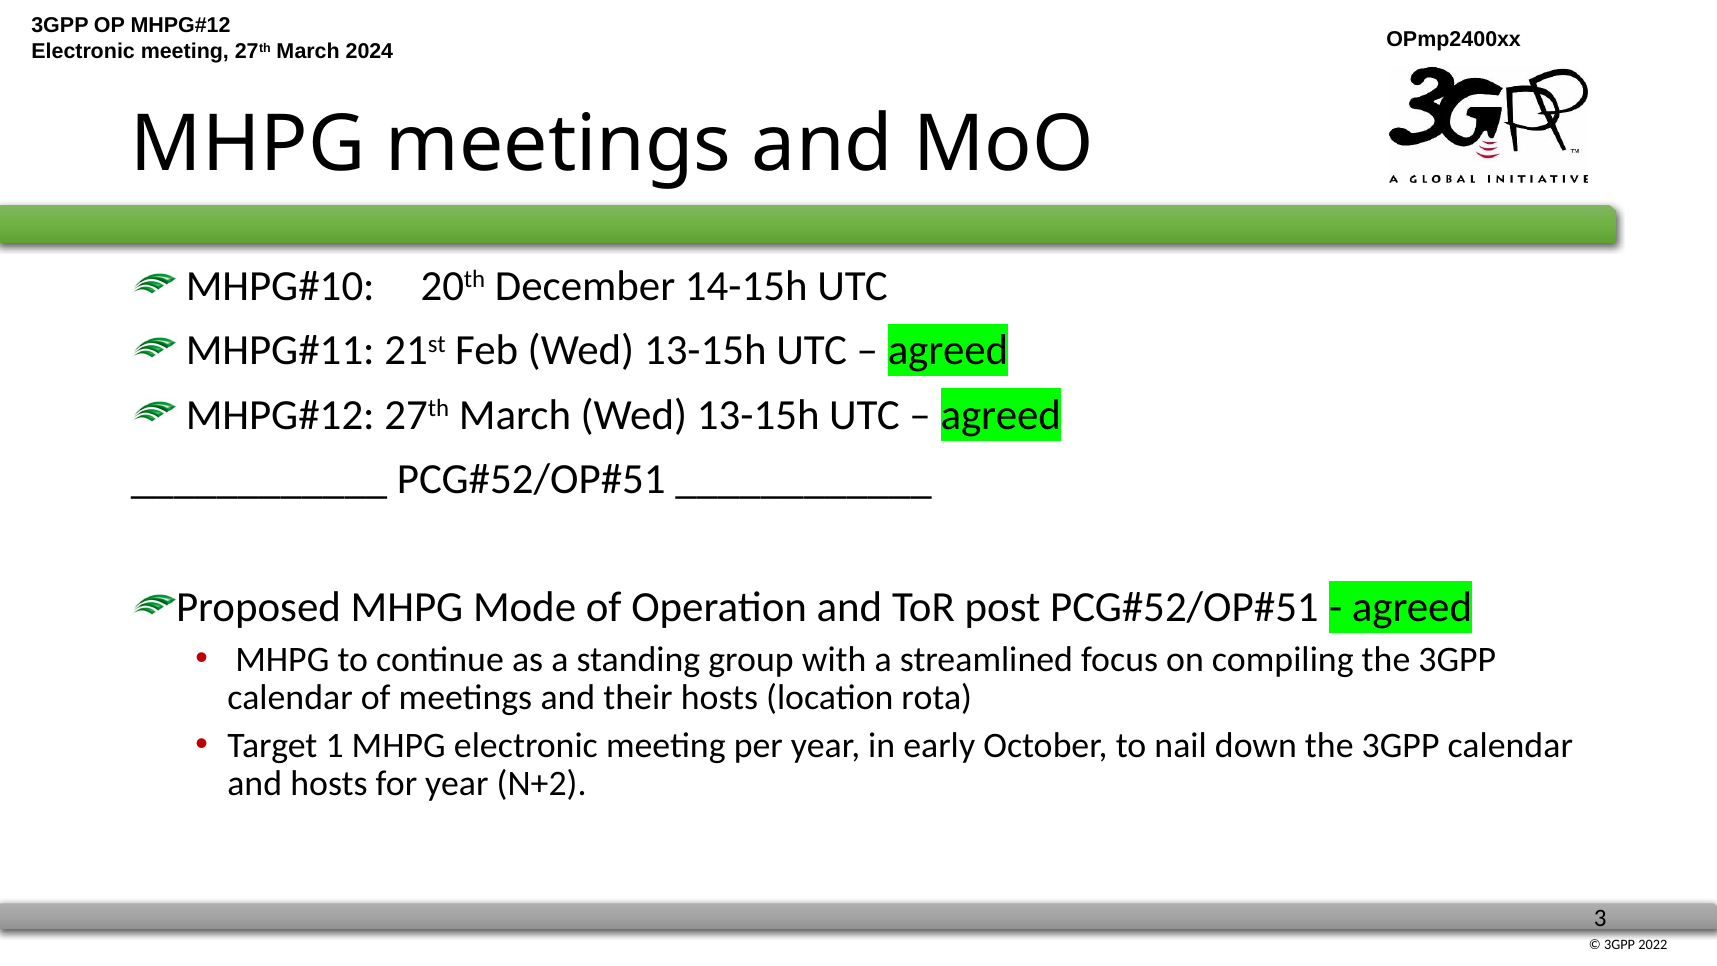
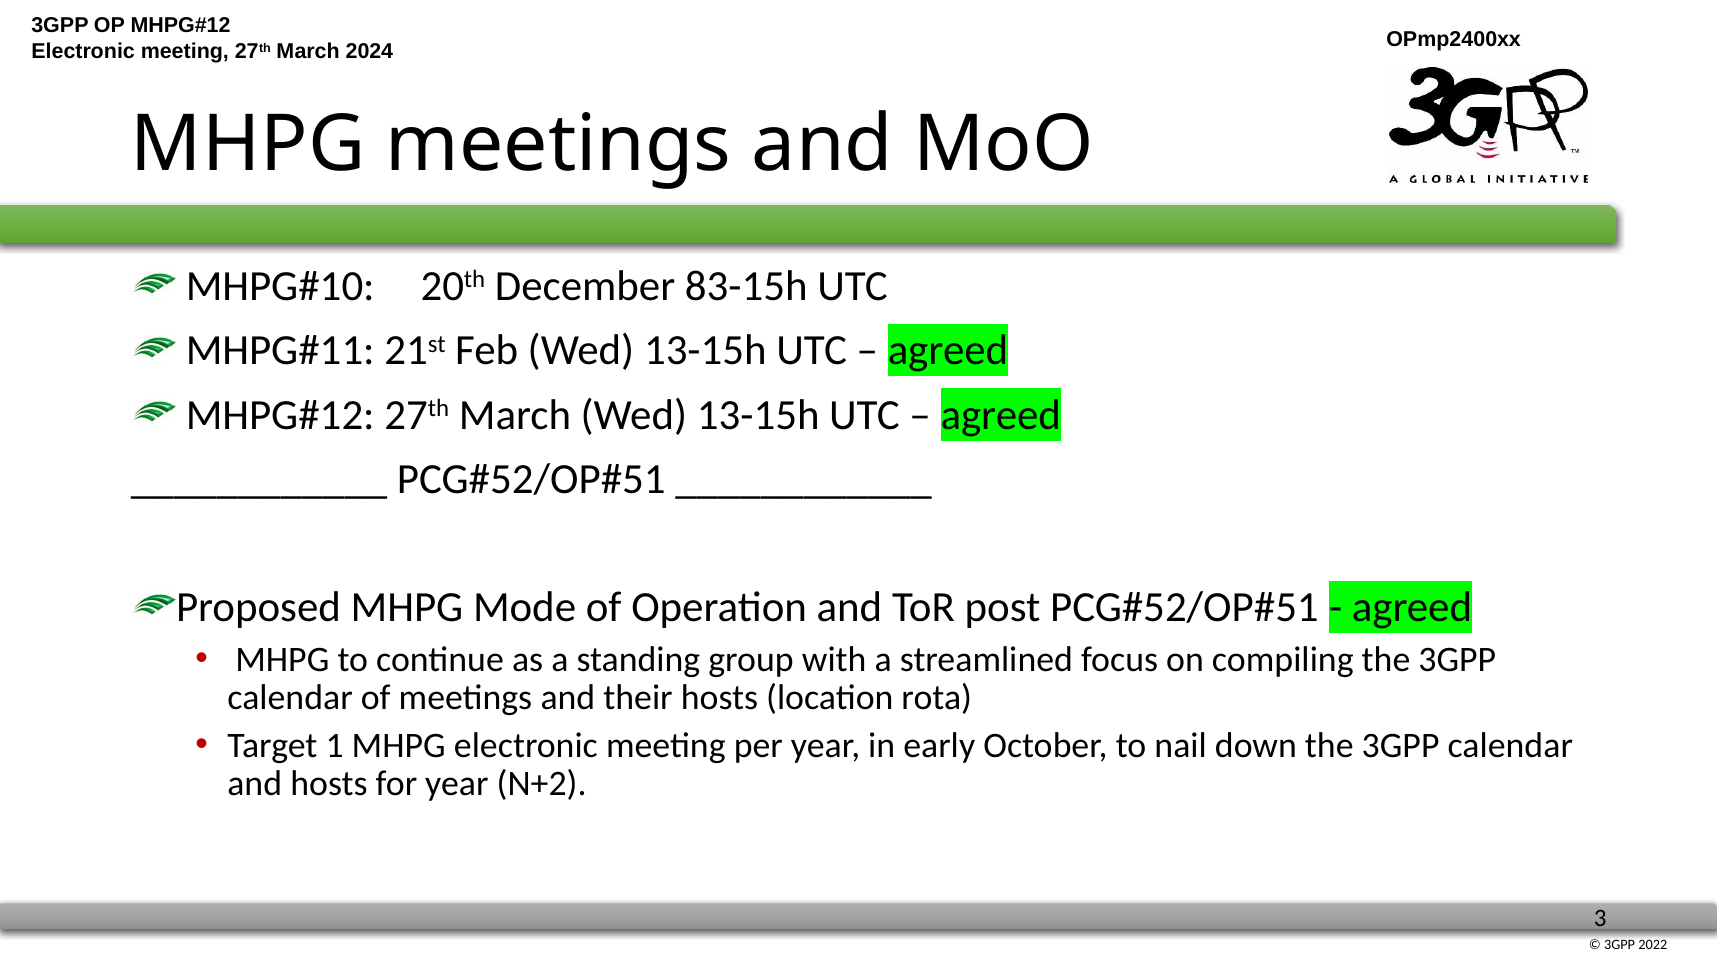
14-15h: 14-15h -> 83-15h
